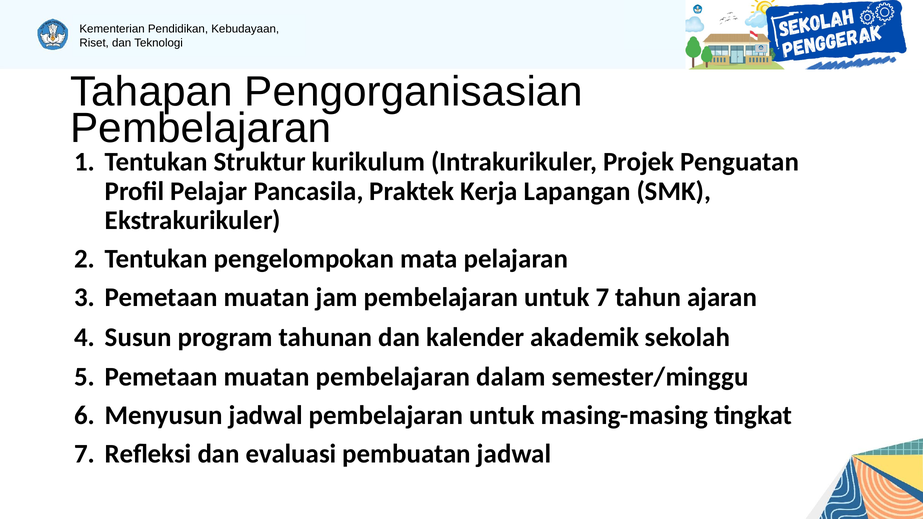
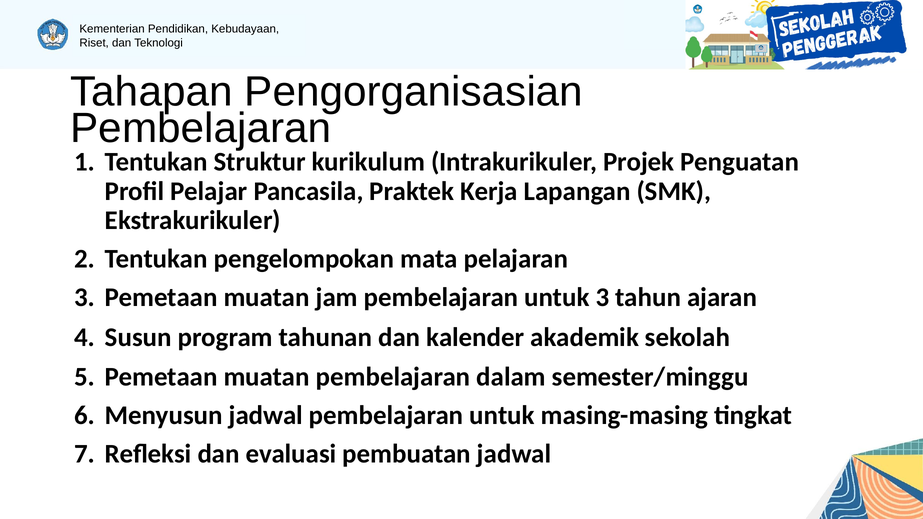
untuk 7: 7 -> 3
